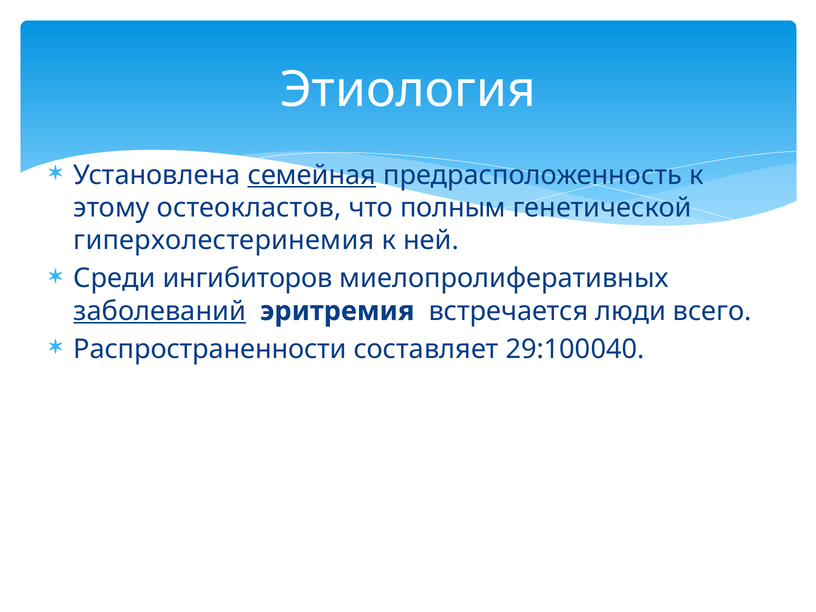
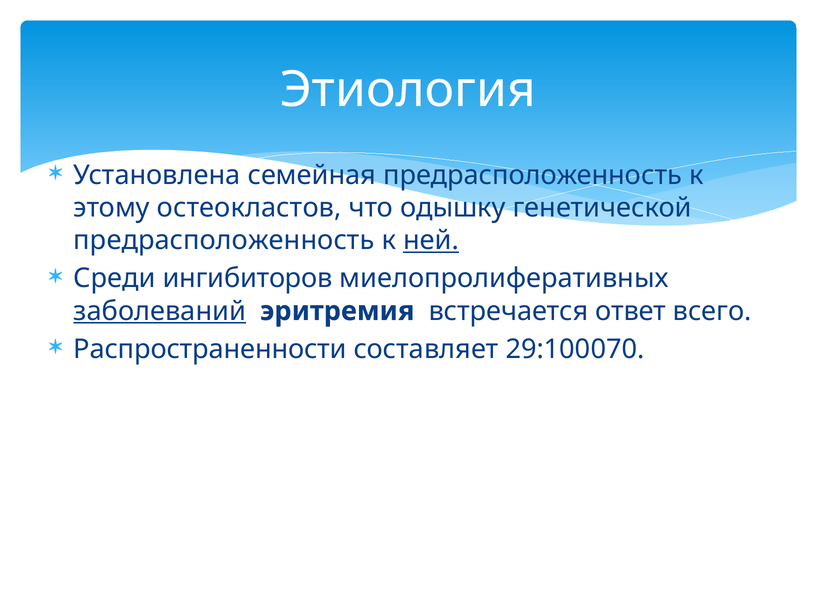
семейная underline: present -> none
полным: полным -> одышку
гиперхолестеринемия at (224, 240): гиперхолестеринемия -> предрасположенность
ней underline: none -> present
люди: люди -> ответ
29:100040: 29:100040 -> 29:100070
